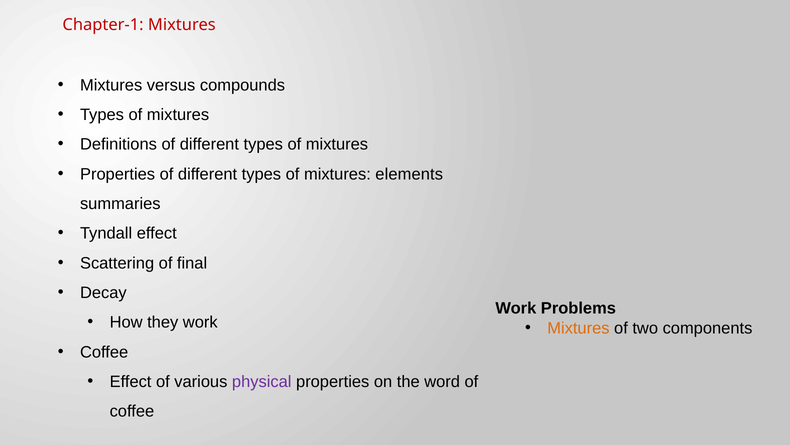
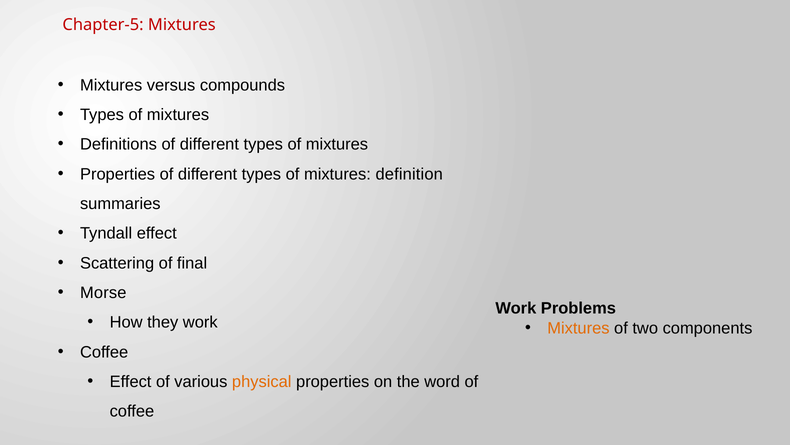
Chapter-1: Chapter-1 -> Chapter-5
elements: elements -> definition
Decay: Decay -> Morse
physical colour: purple -> orange
